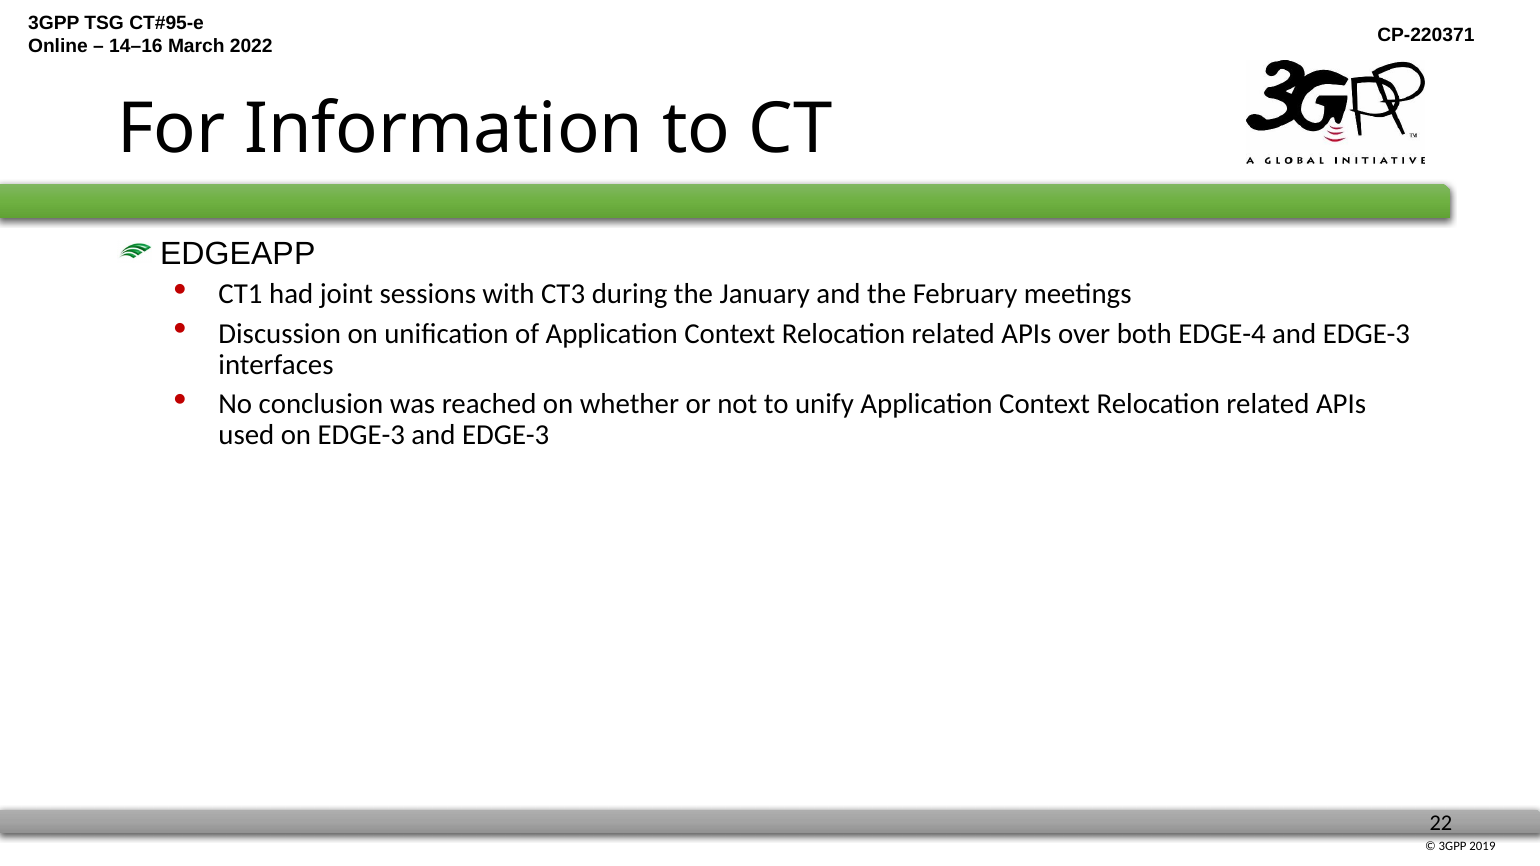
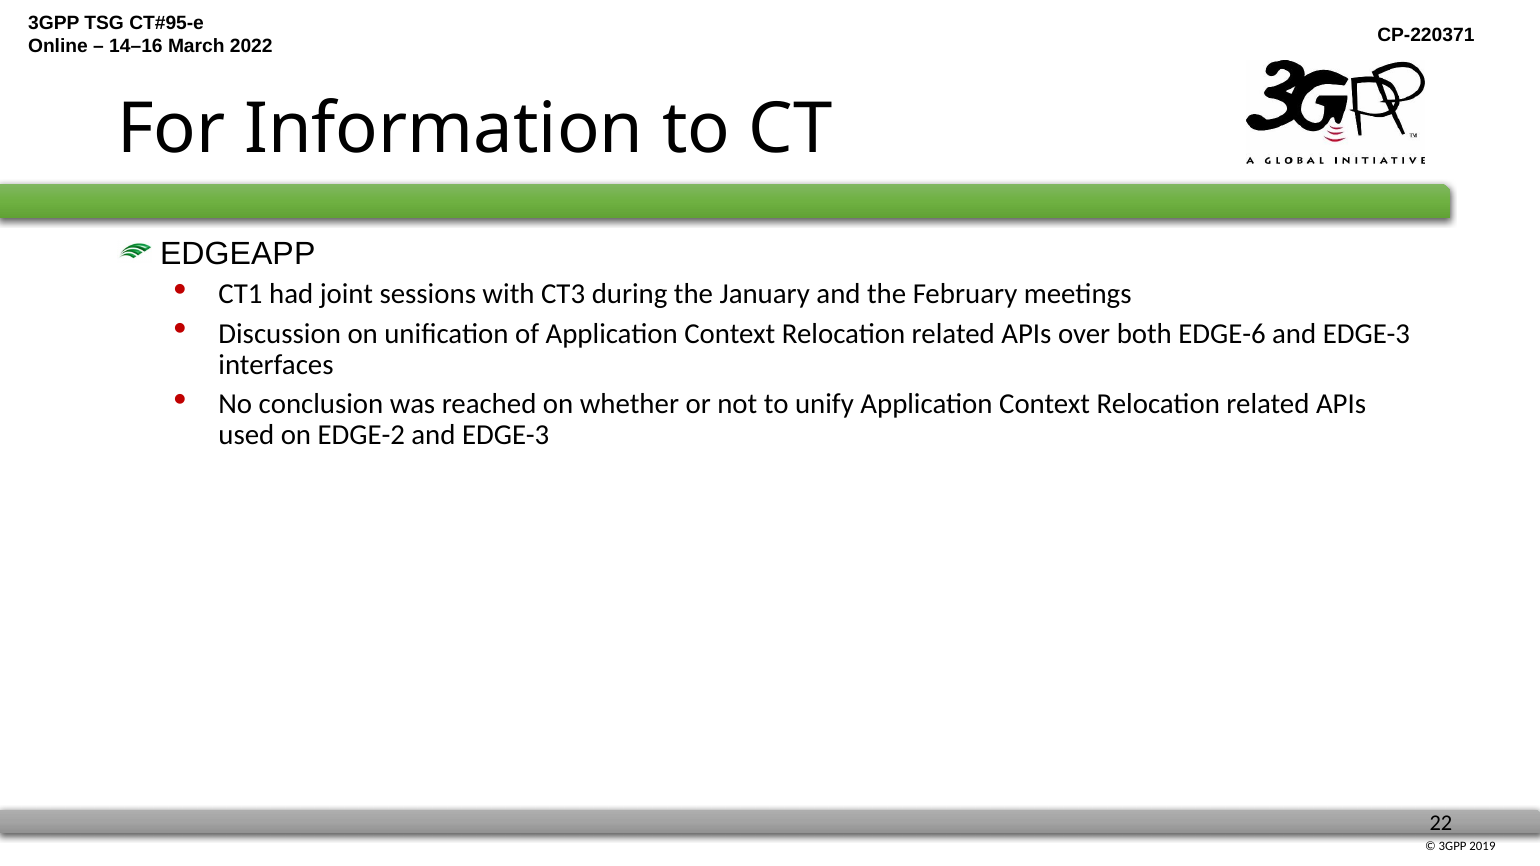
EDGE-4: EDGE-4 -> EDGE-6
on EDGE-3: EDGE-3 -> EDGE-2
